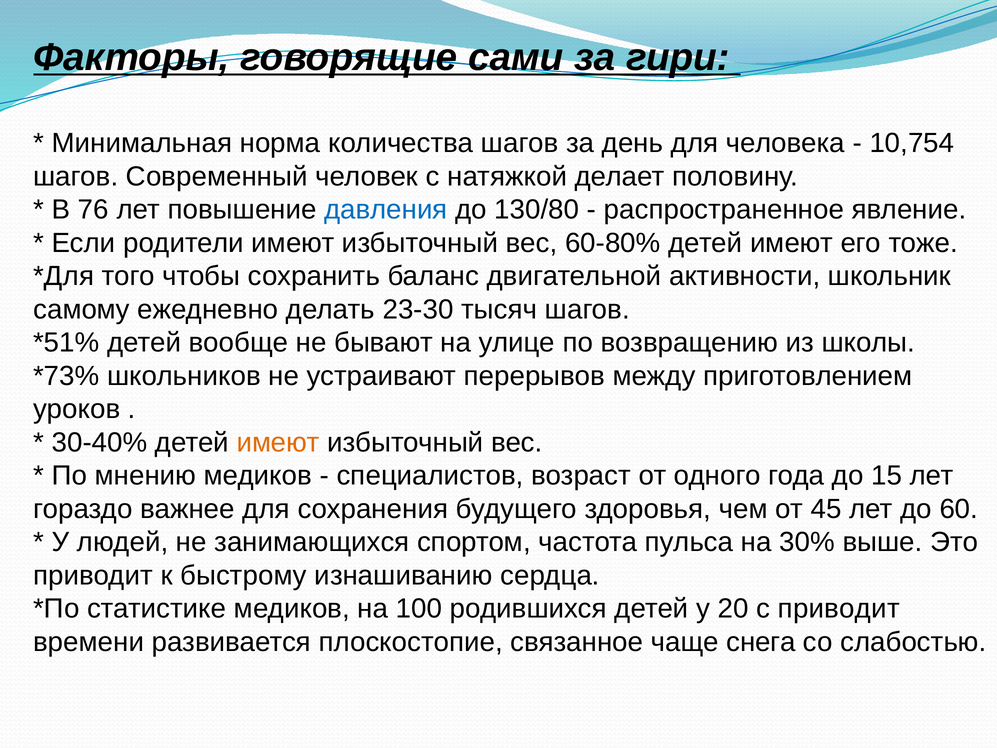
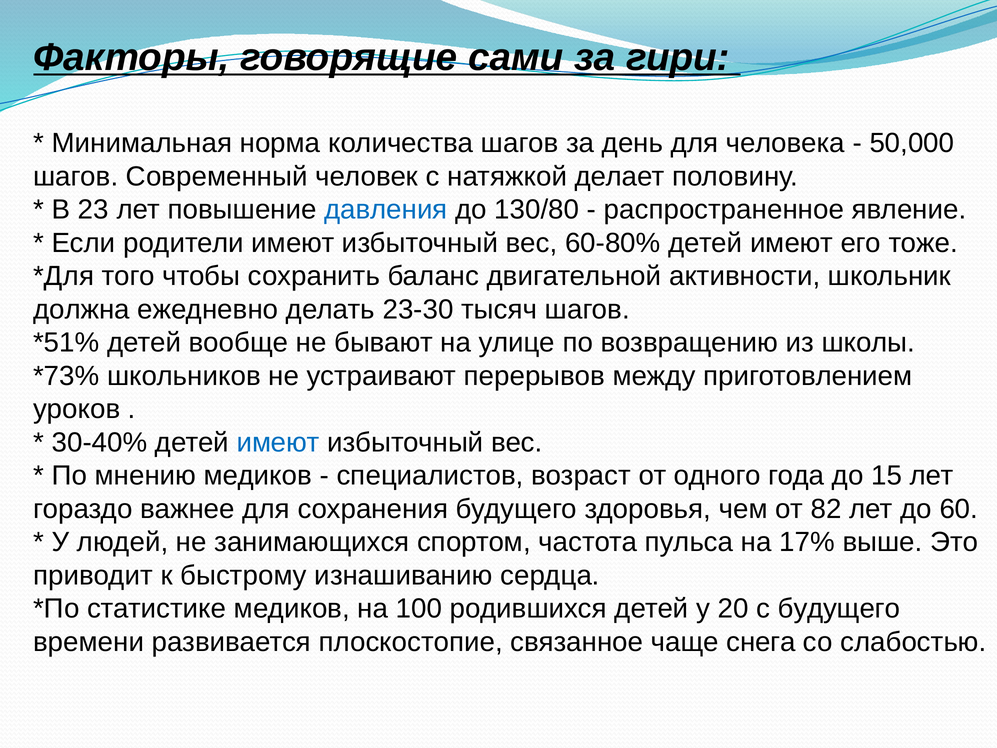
10,754: 10,754 -> 50,000
76: 76 -> 23
самому: самому -> должна
имеют at (278, 442) colour: orange -> blue
45: 45 -> 82
30%: 30% -> 17%
с приводит: приводит -> будущего
